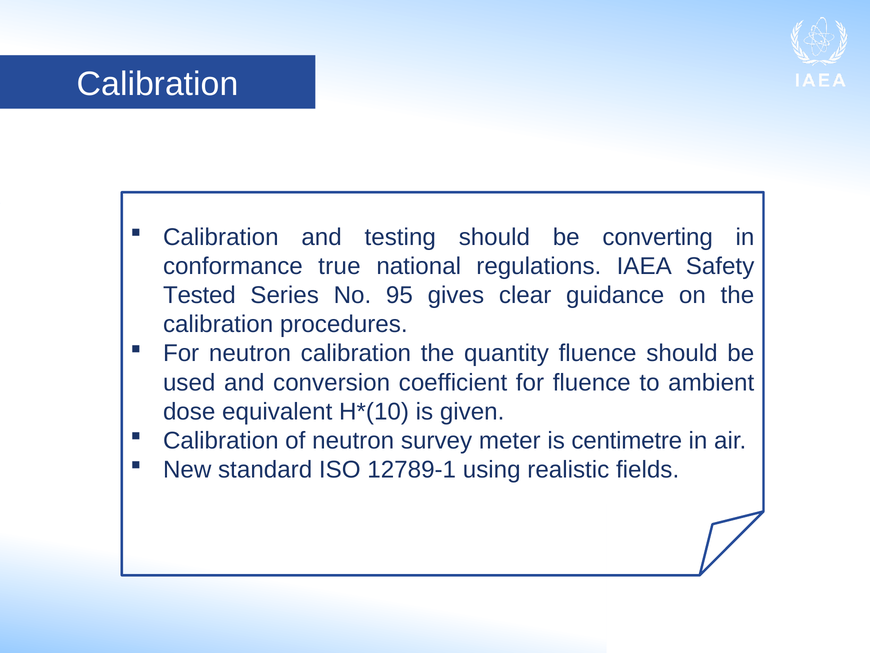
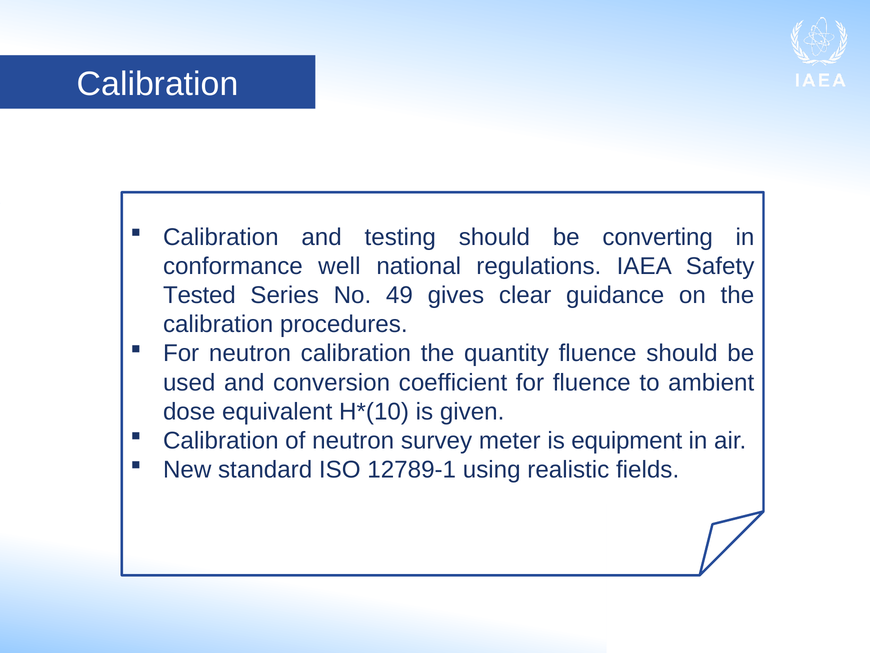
true: true -> well
95: 95 -> 49
centimetre: centimetre -> equipment
